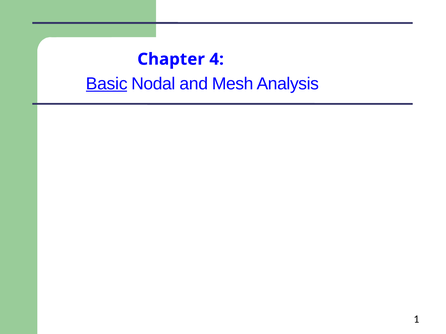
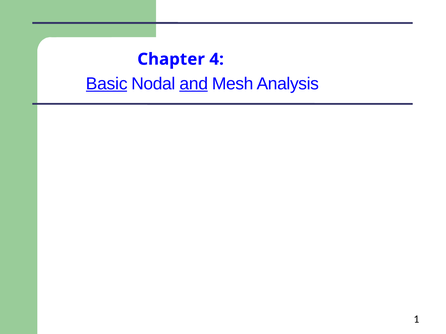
and underline: none -> present
